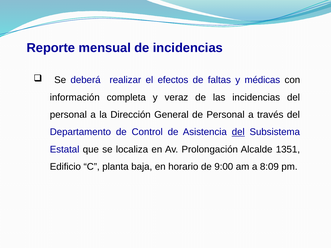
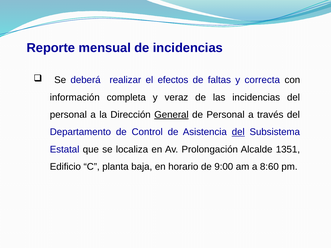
médicas: médicas -> correcta
General underline: none -> present
8:09: 8:09 -> 8:60
